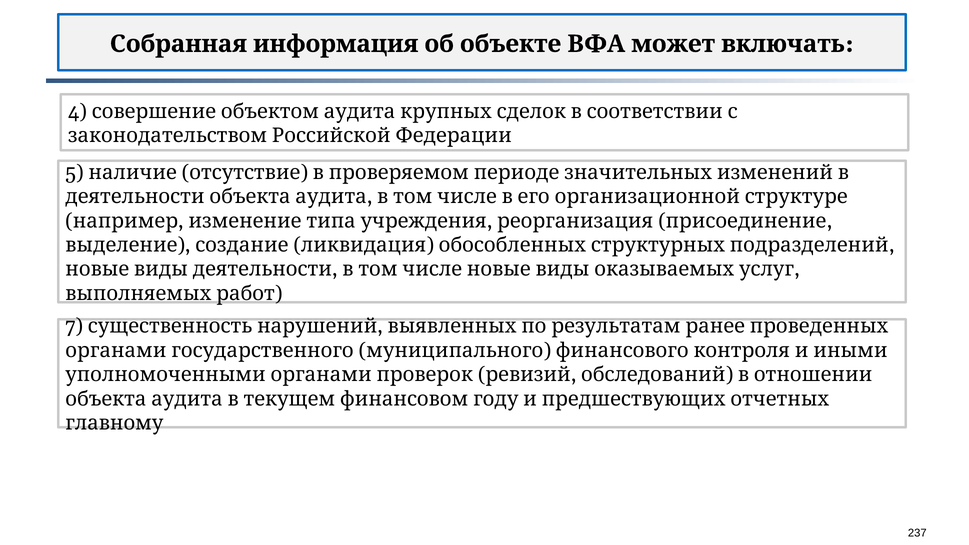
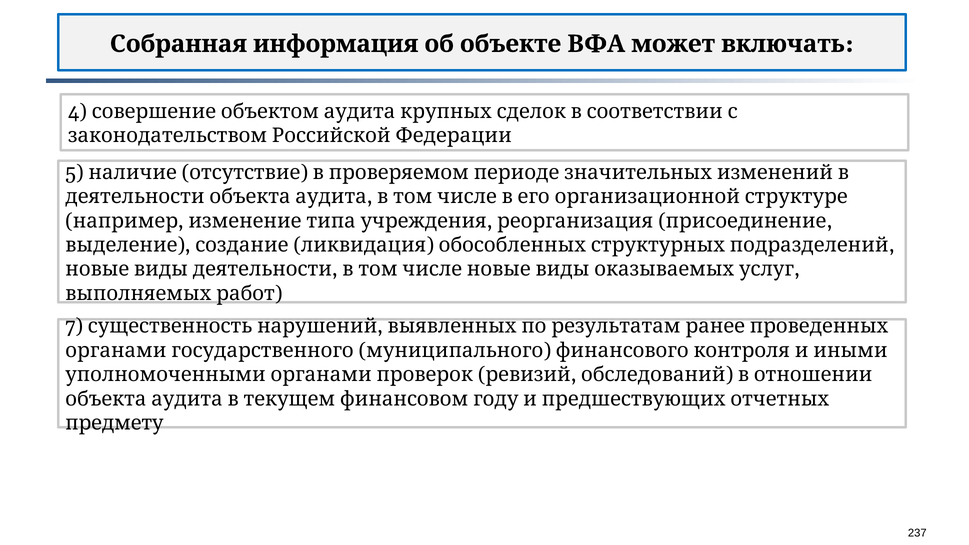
главному: главному -> предмету
